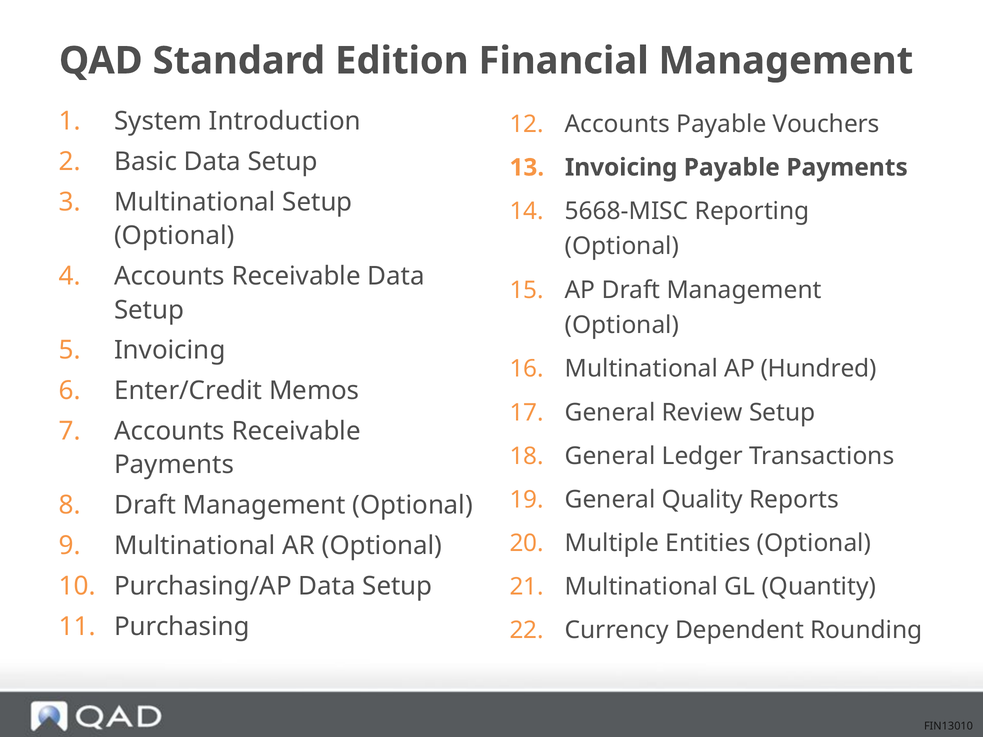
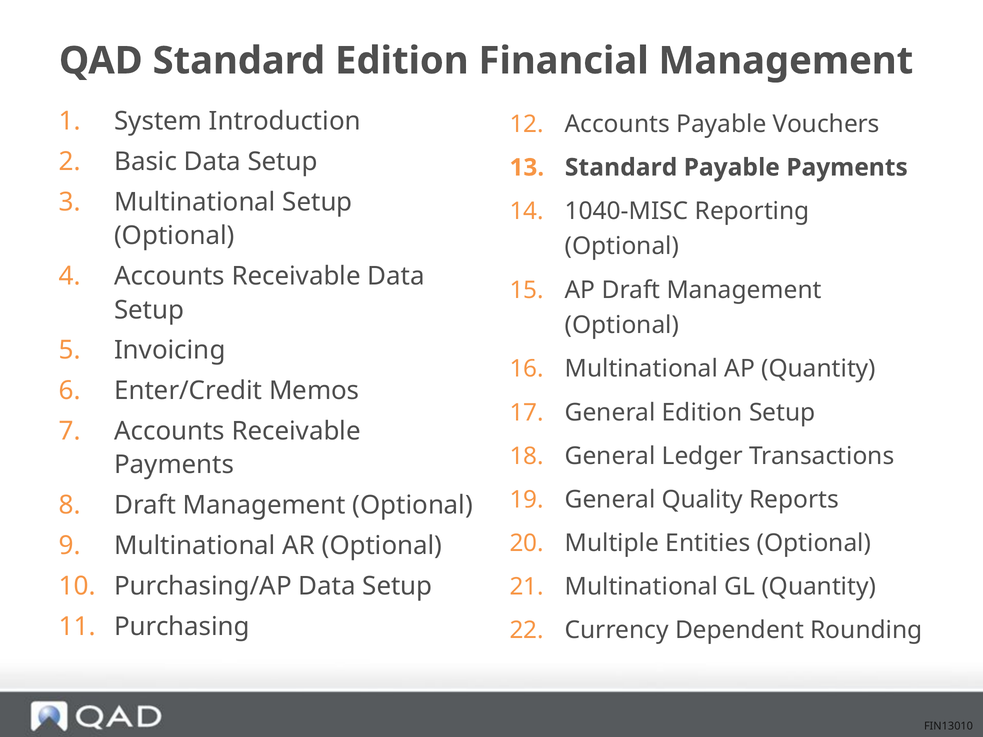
Invoicing at (621, 168): Invoicing -> Standard
5668-MISC: 5668-MISC -> 1040-MISC
AP Hundred: Hundred -> Quantity
General Review: Review -> Edition
